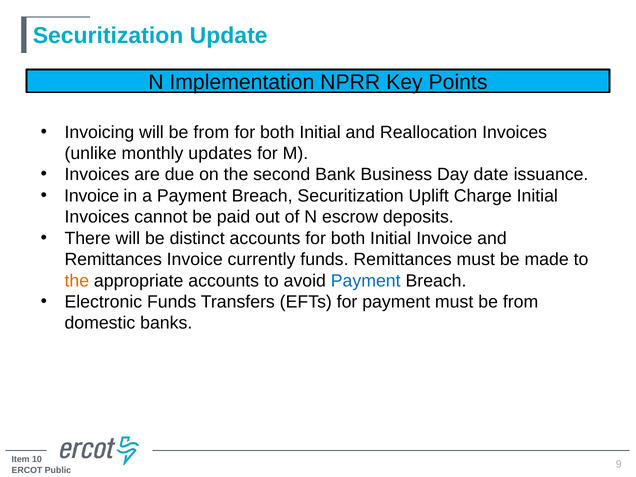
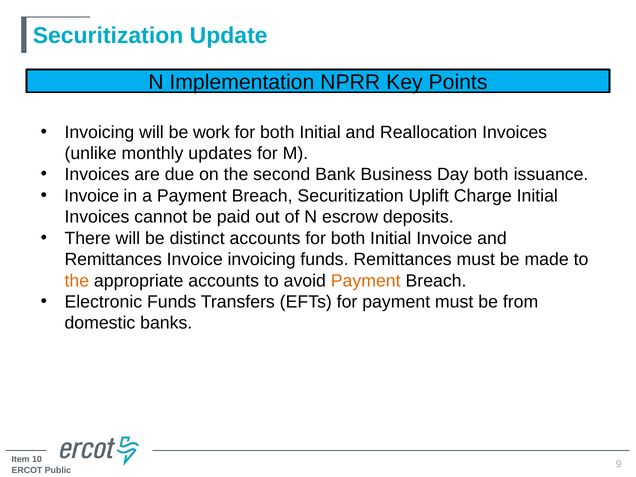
will be from: from -> work
Day date: date -> both
Invoice currently: currently -> invoicing
Payment at (366, 281) colour: blue -> orange
